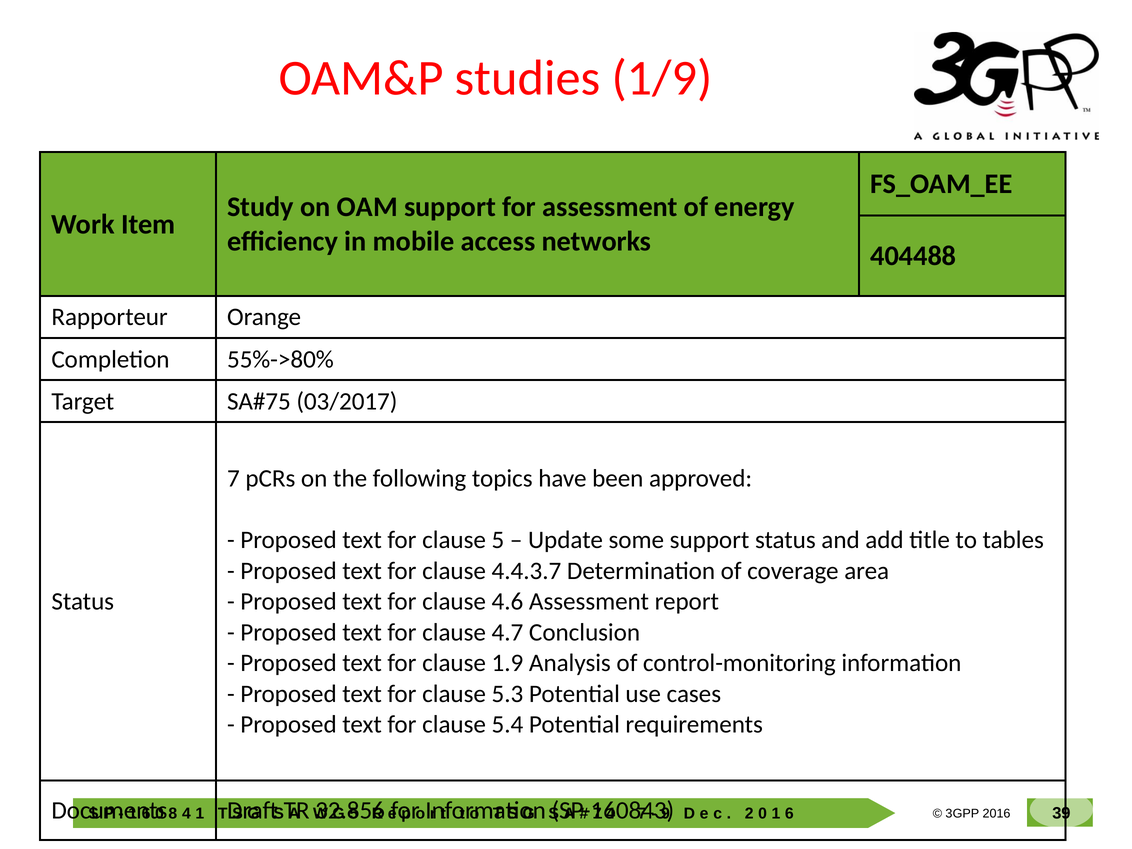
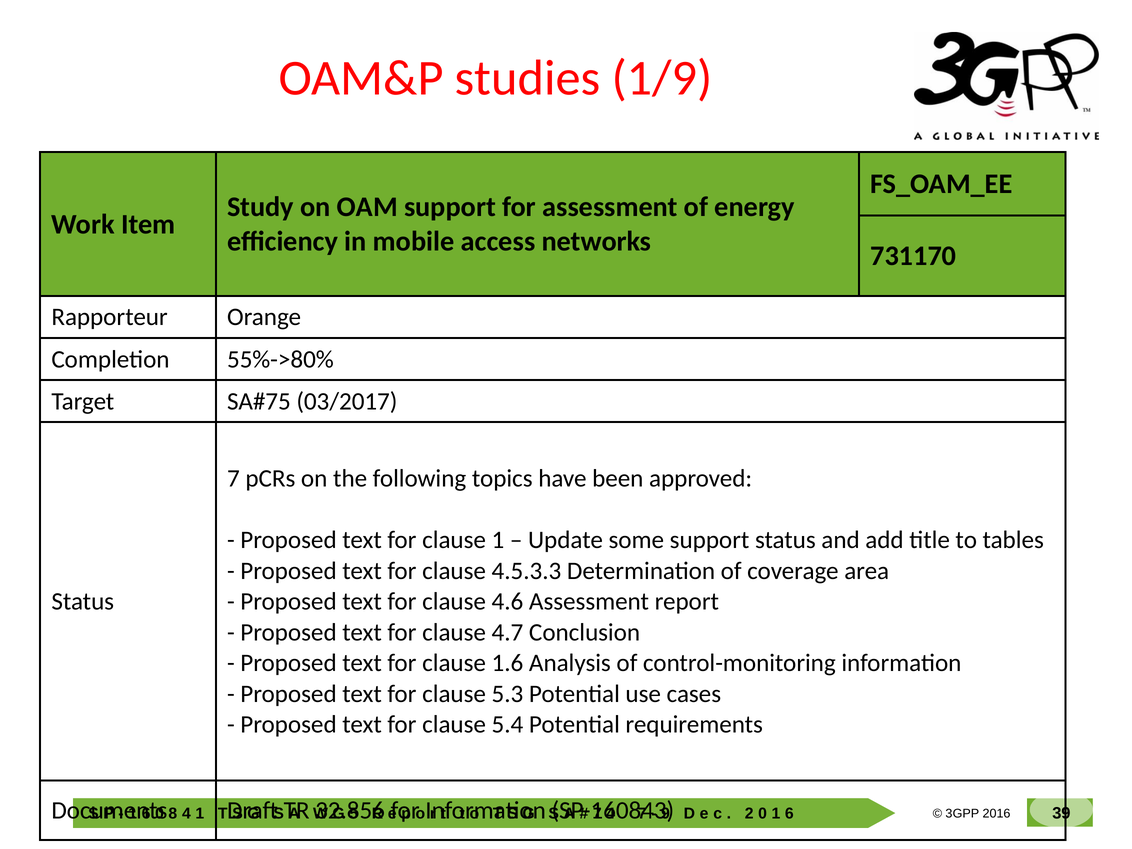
404488: 404488 -> 731170
clause 5: 5 -> 1
4.4.3.7: 4.4.3.7 -> 4.5.3.3
1.9: 1.9 -> 1.6
